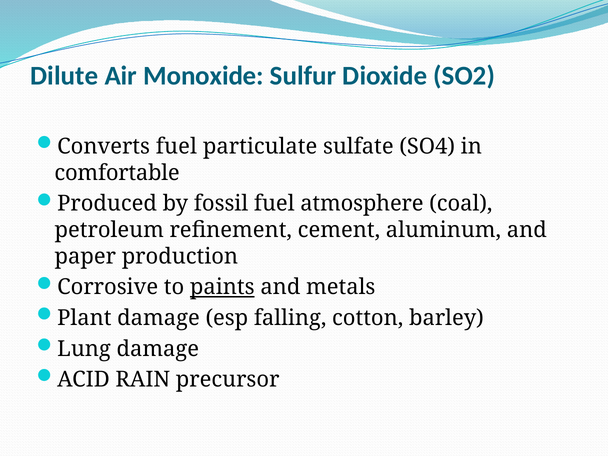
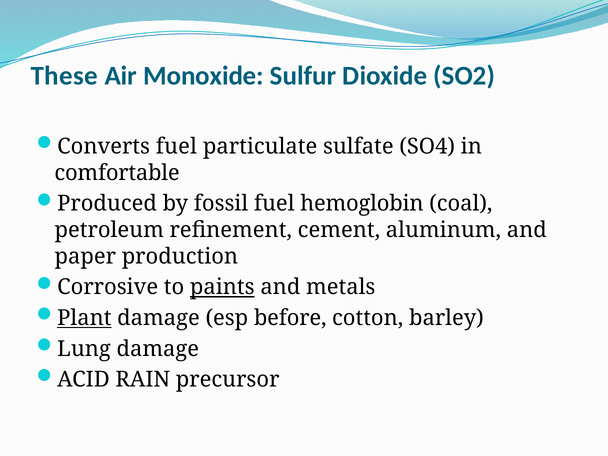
Dilute: Dilute -> These
atmosphere: atmosphere -> hemoglobin
Plant underline: none -> present
falling: falling -> before
